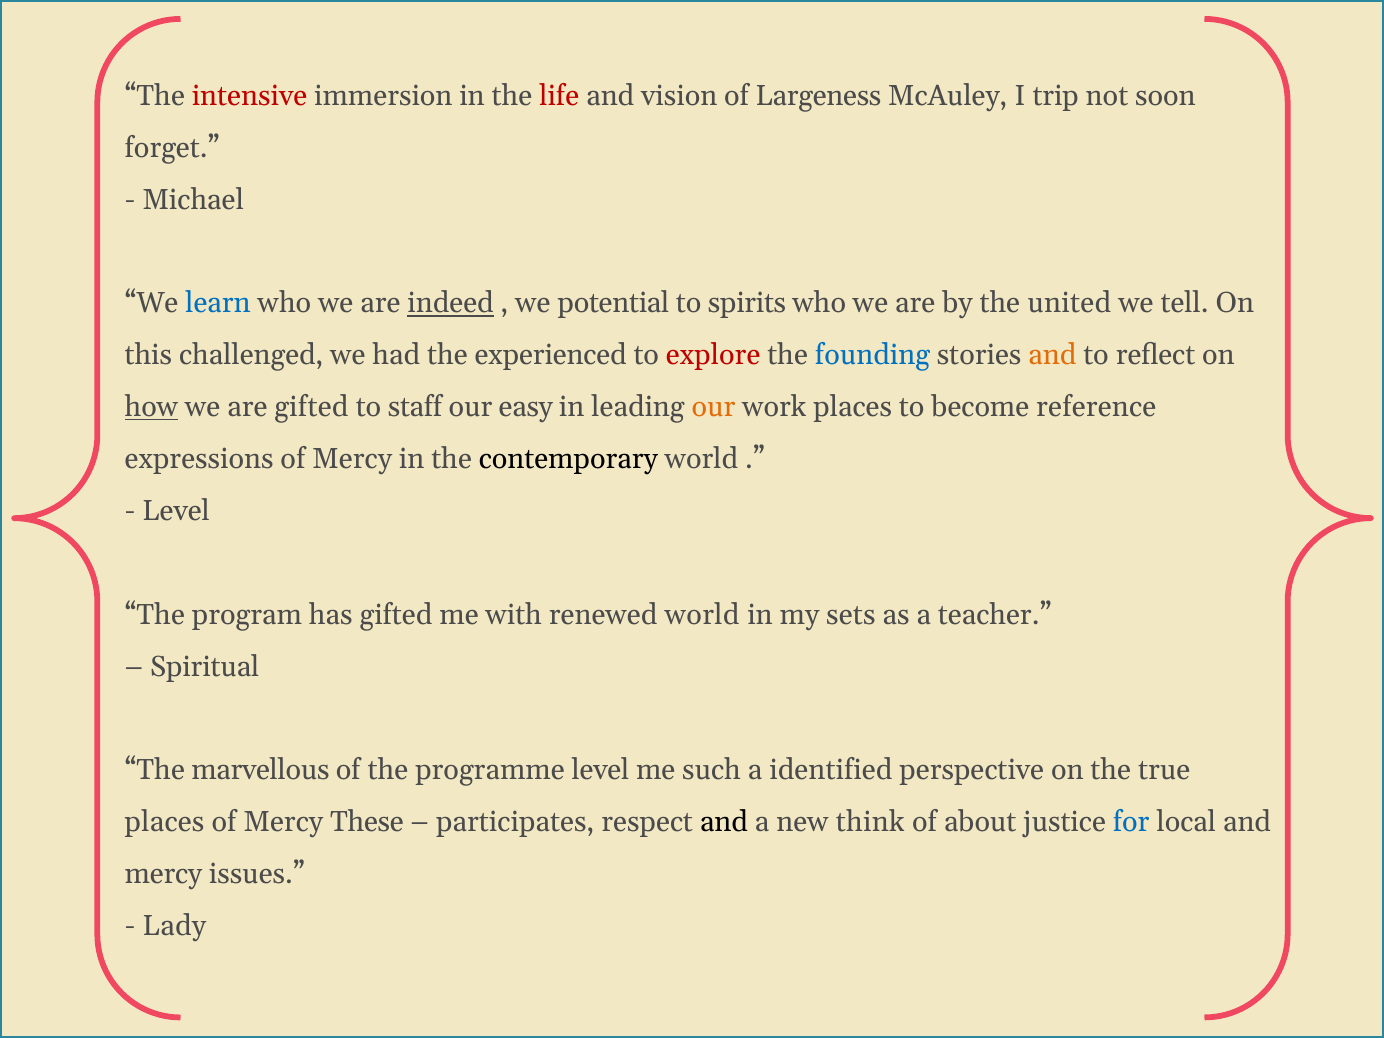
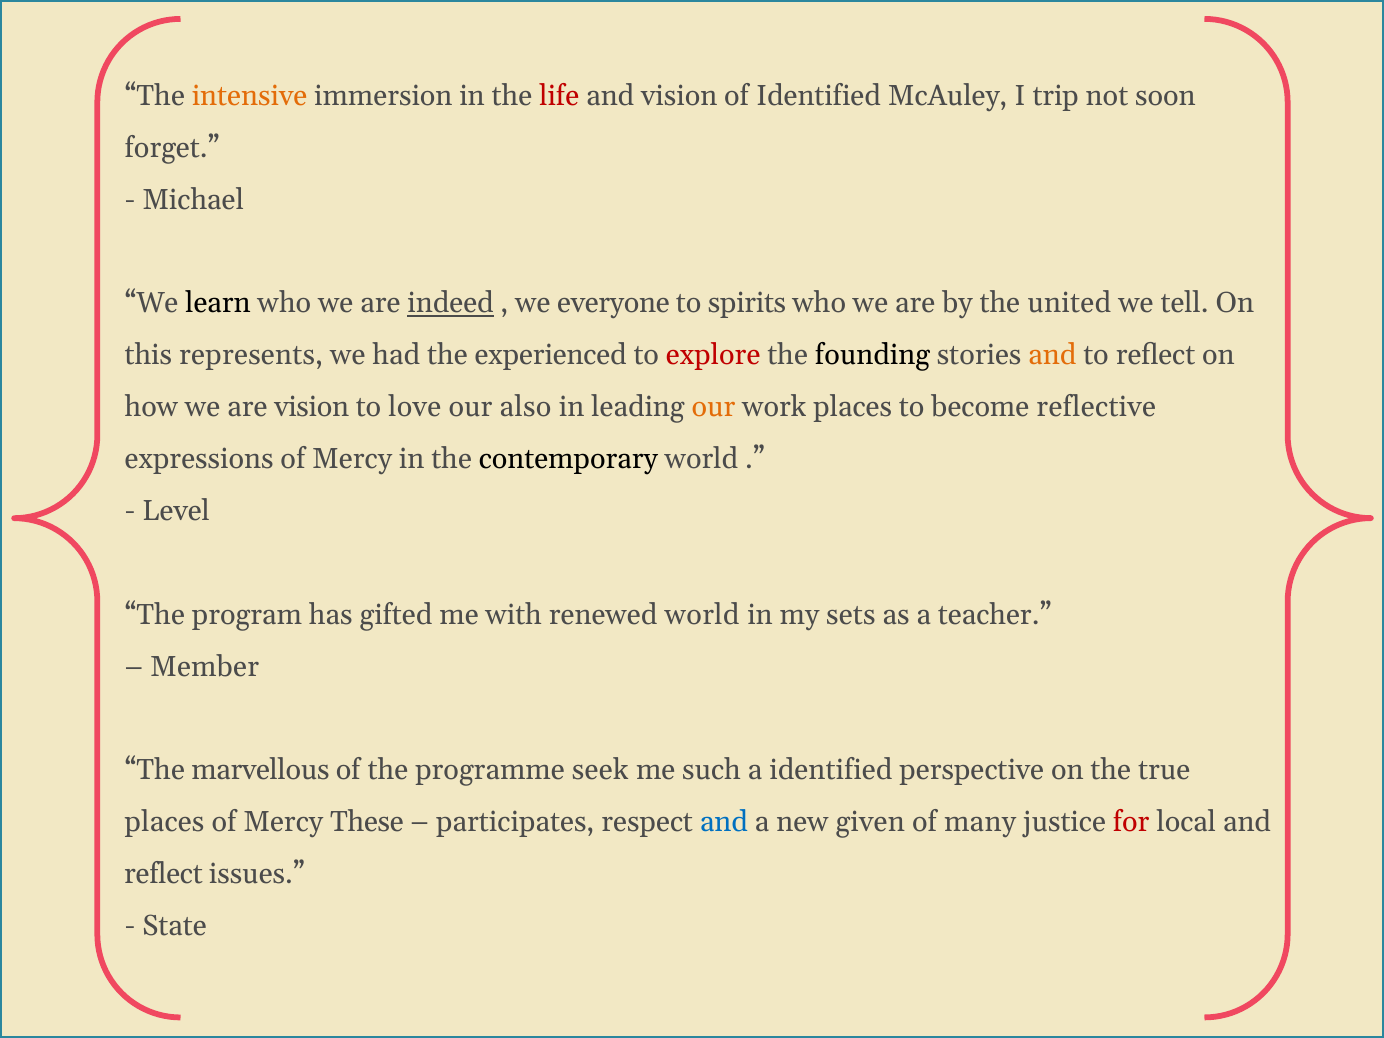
intensive colour: red -> orange
of Largeness: Largeness -> Identified
learn colour: blue -> black
potential: potential -> everyone
challenged: challenged -> represents
founding colour: blue -> black
how underline: present -> none
are gifted: gifted -> vision
staff: staff -> love
easy: easy -> also
reference: reference -> reflective
Spiritual: Spiritual -> Member
programme level: level -> seek
and at (724, 822) colour: black -> blue
think: think -> given
about: about -> many
for colour: blue -> red
mercy at (163, 874): mercy -> reflect
Lady: Lady -> State
